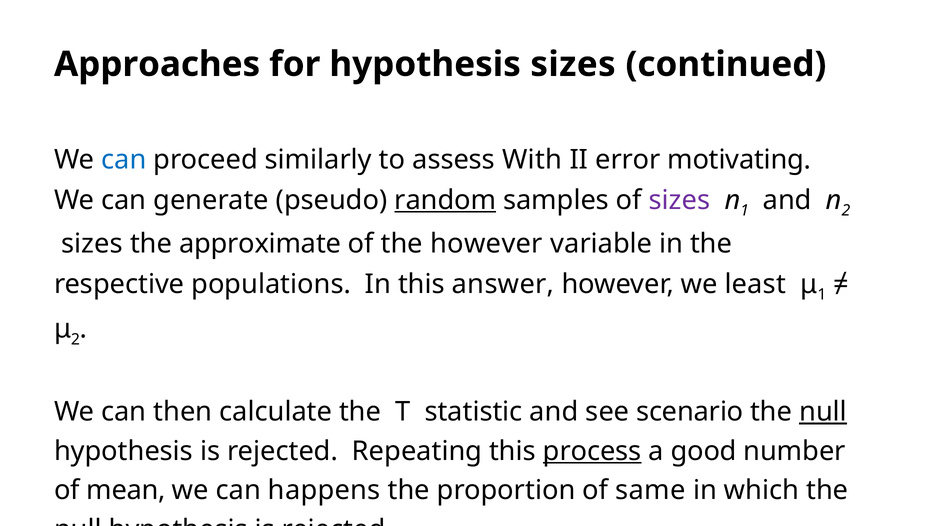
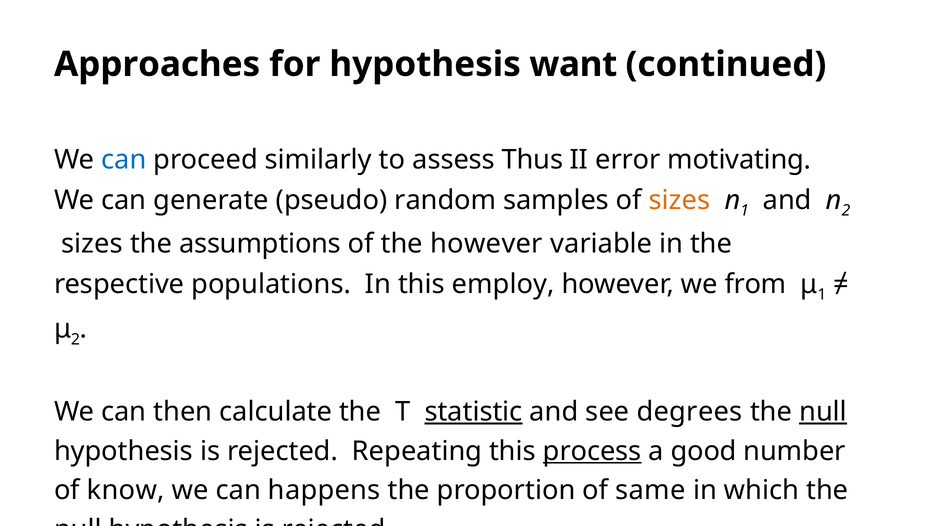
hypothesis sizes: sizes -> want
With: With -> Thus
random underline: present -> none
sizes at (680, 200) colour: purple -> orange
approximate: approximate -> assumptions
answer: answer -> employ
least: least -> from
statistic underline: none -> present
scenario: scenario -> degrees
mean: mean -> know
